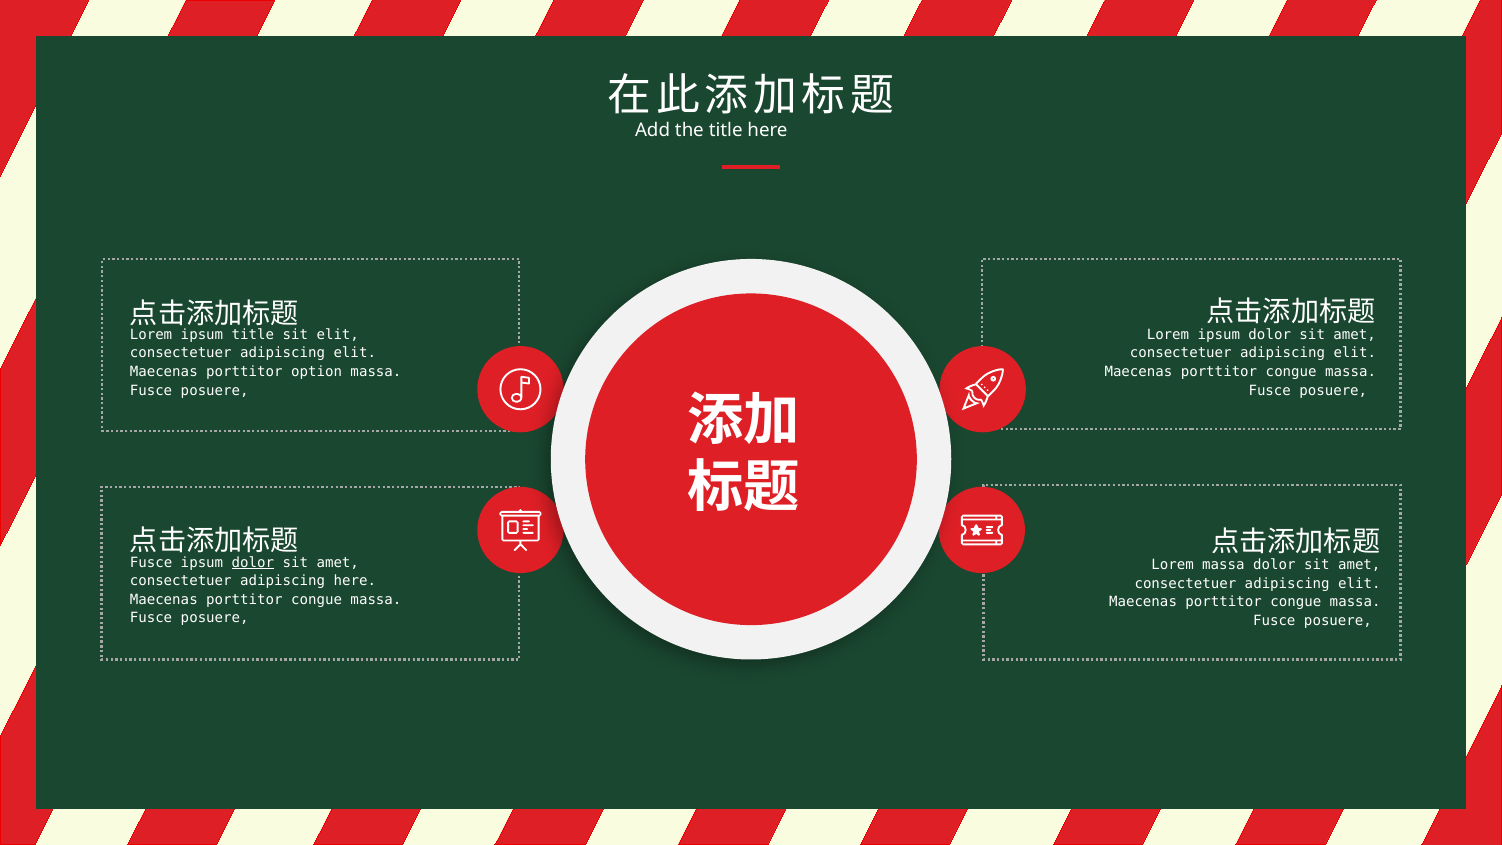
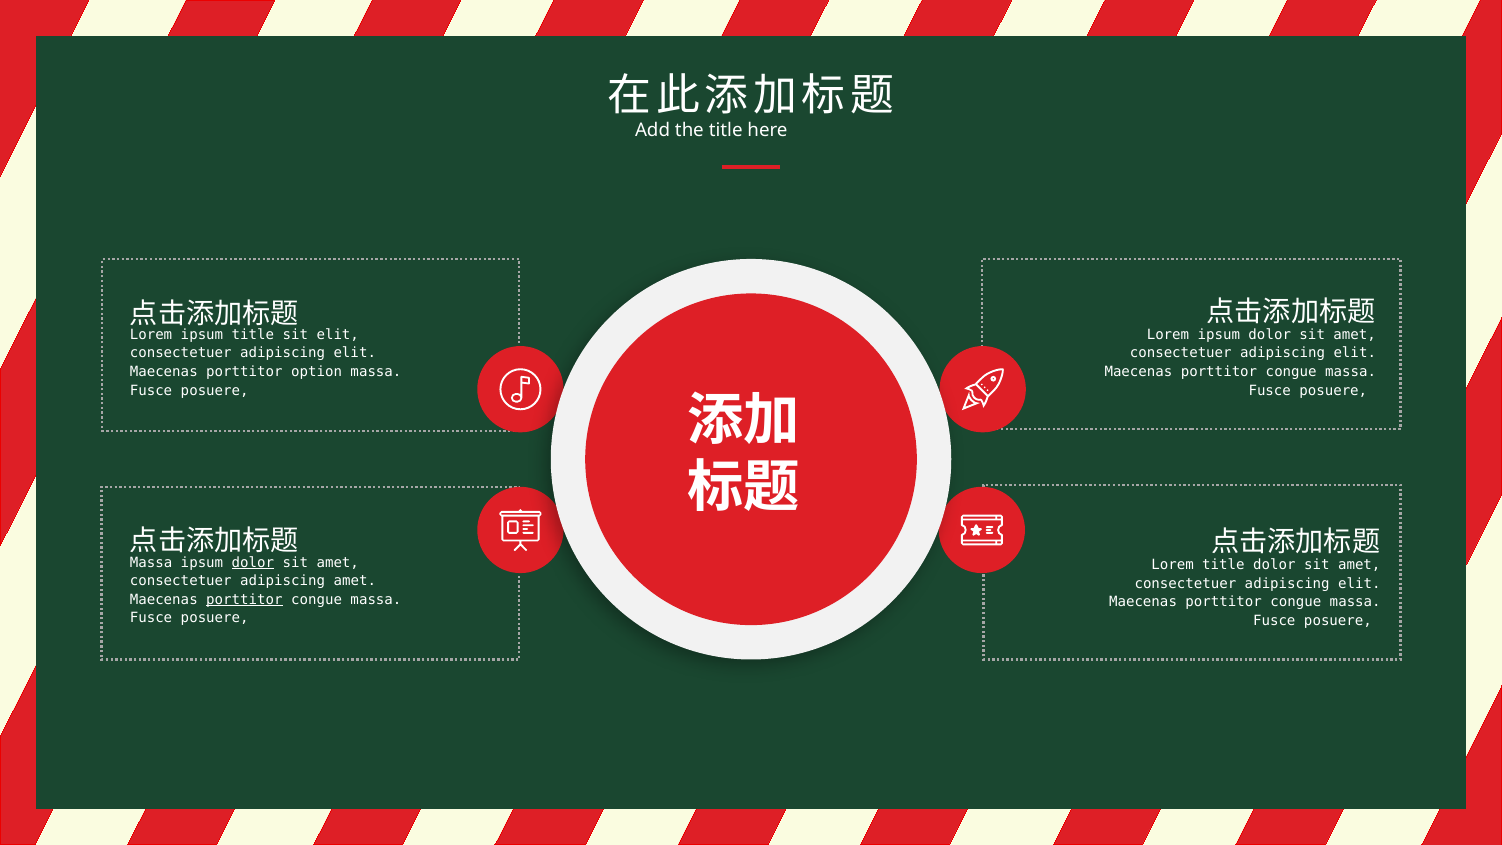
Fusce at (151, 562): Fusce -> Massa
Lorem massa: massa -> title
adipiscing here: here -> amet
porttitor at (244, 600) underline: none -> present
